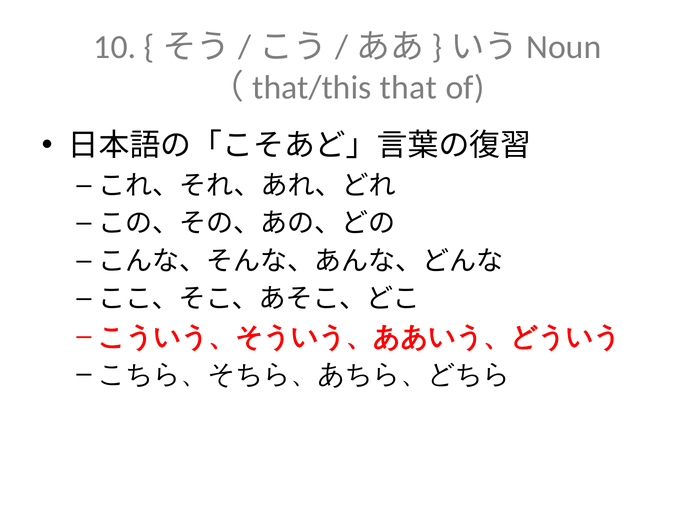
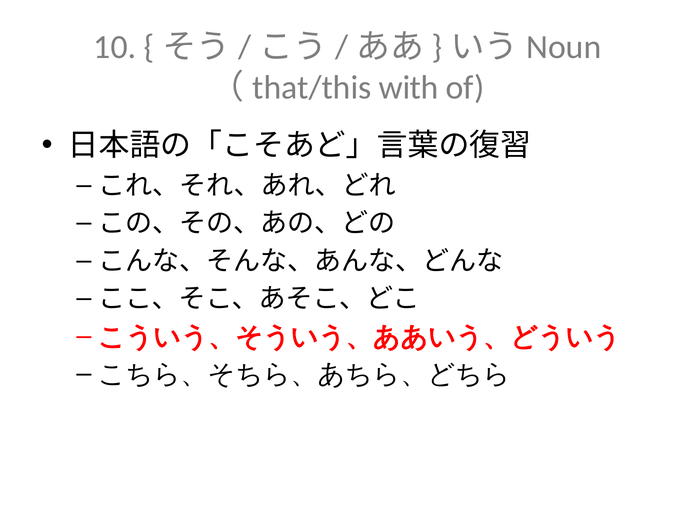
that: that -> with
